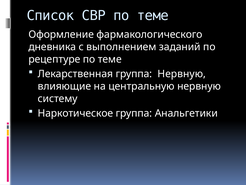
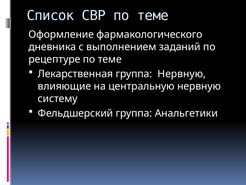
Наркотическое: Наркотическое -> Фельдшерский
